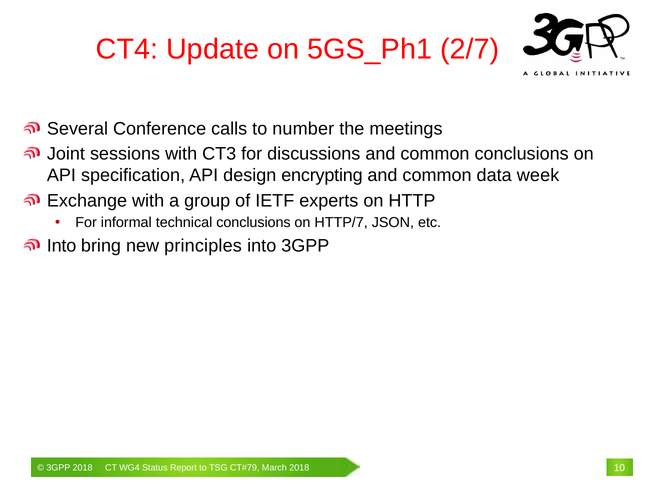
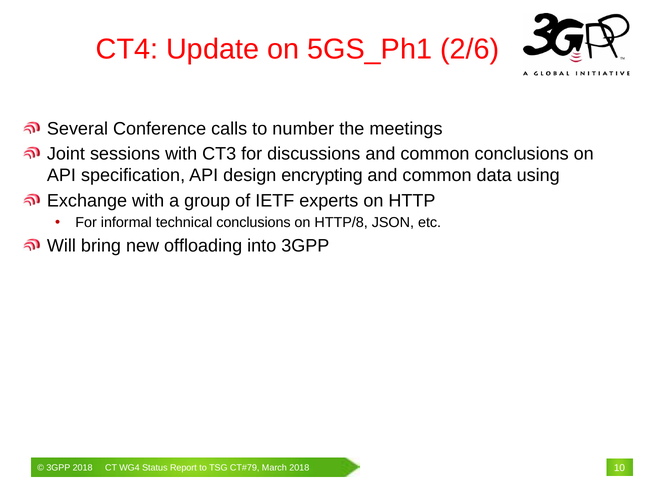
2/7: 2/7 -> 2/6
week: week -> using
HTTP/7: HTTP/7 -> HTTP/8
Into at (62, 246): Into -> Will
principles: principles -> offloading
